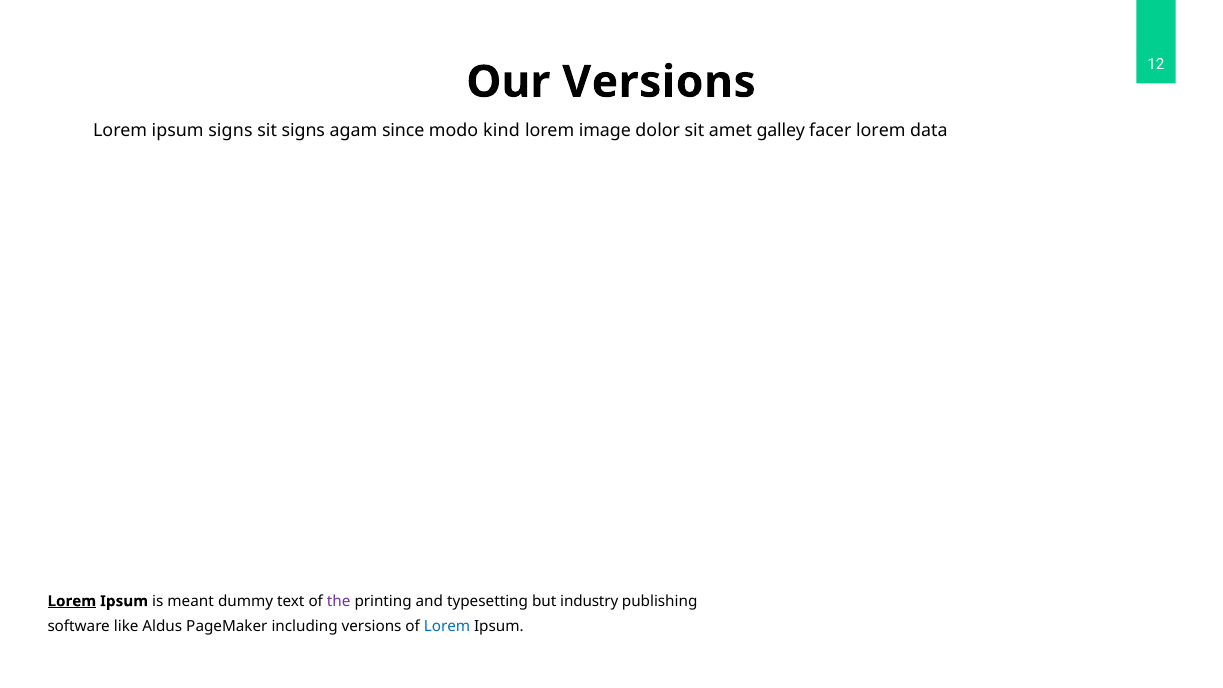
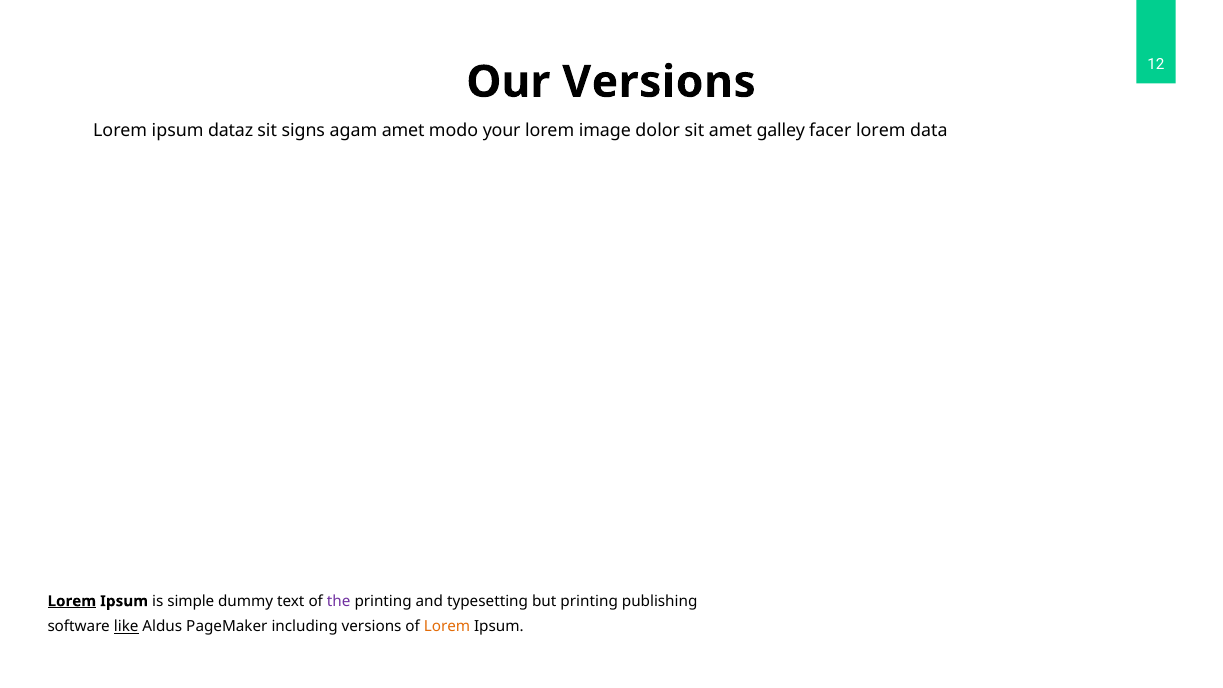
ipsum signs: signs -> dataz
agam since: since -> amet
kind: kind -> your
meant: meant -> simple
but industry: industry -> printing
like underline: none -> present
Lorem at (447, 627) colour: blue -> orange
